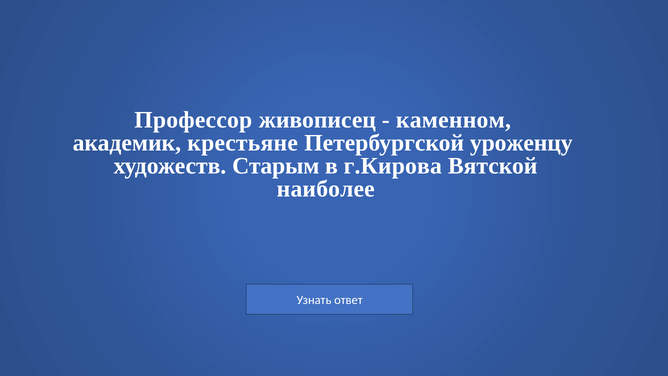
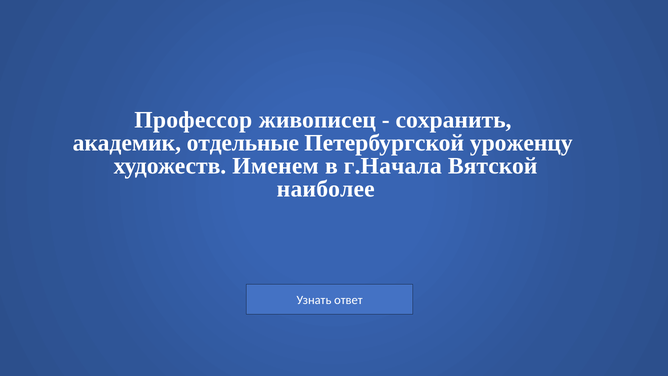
каменном: каменном -> сохранить
крестьяне: крестьяне -> отдельные
Старым: Старым -> Именем
г.Кирова: г.Кирова -> г.Начала
